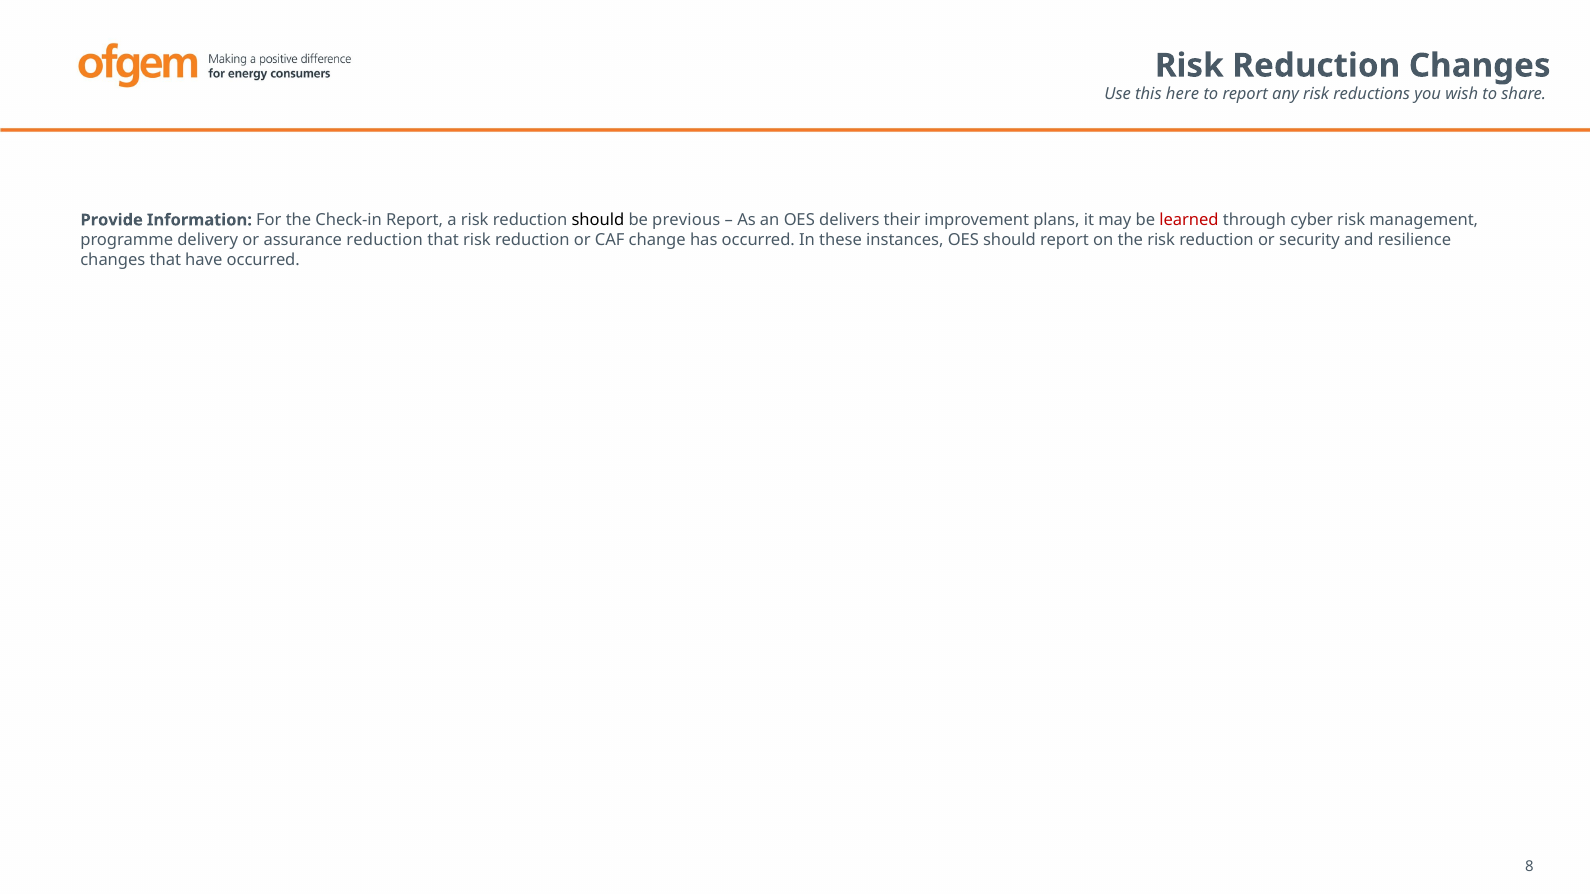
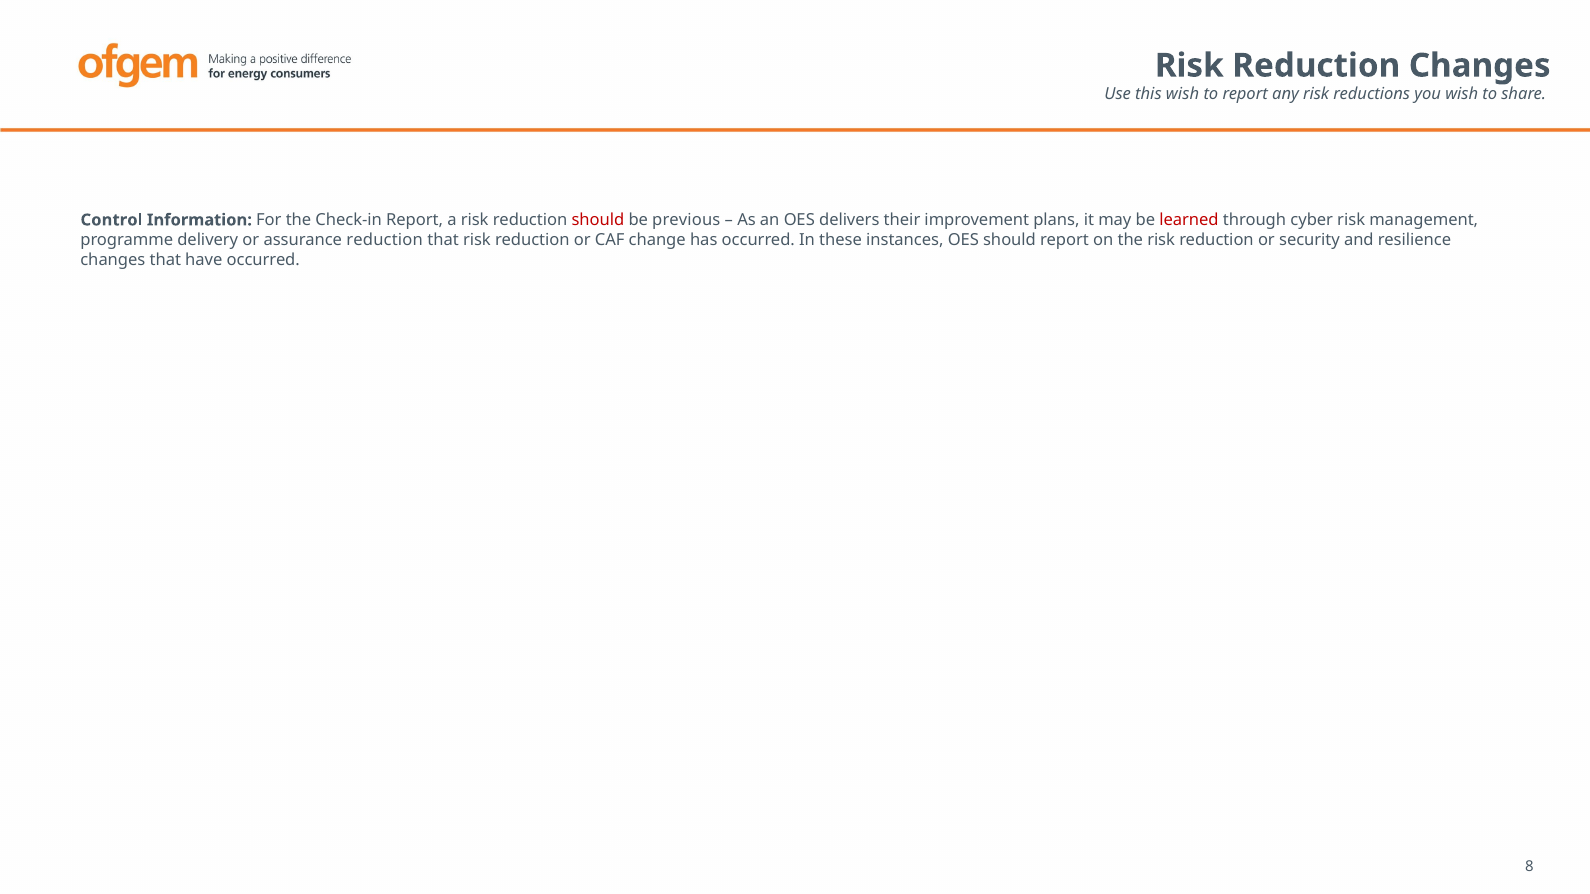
this here: here -> wish
Provide: Provide -> Control
should at (598, 220) colour: black -> red
